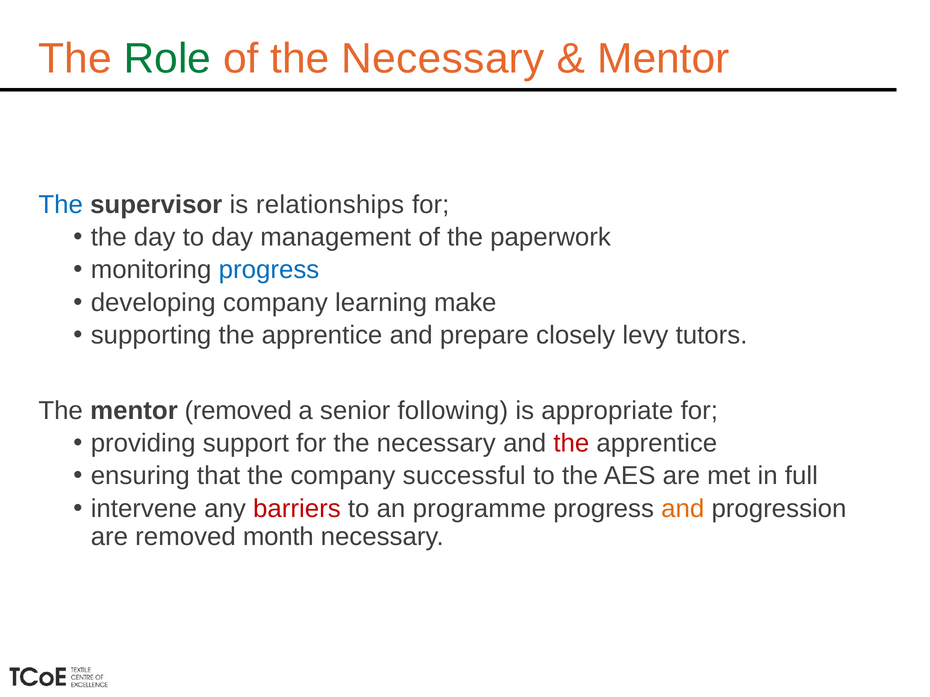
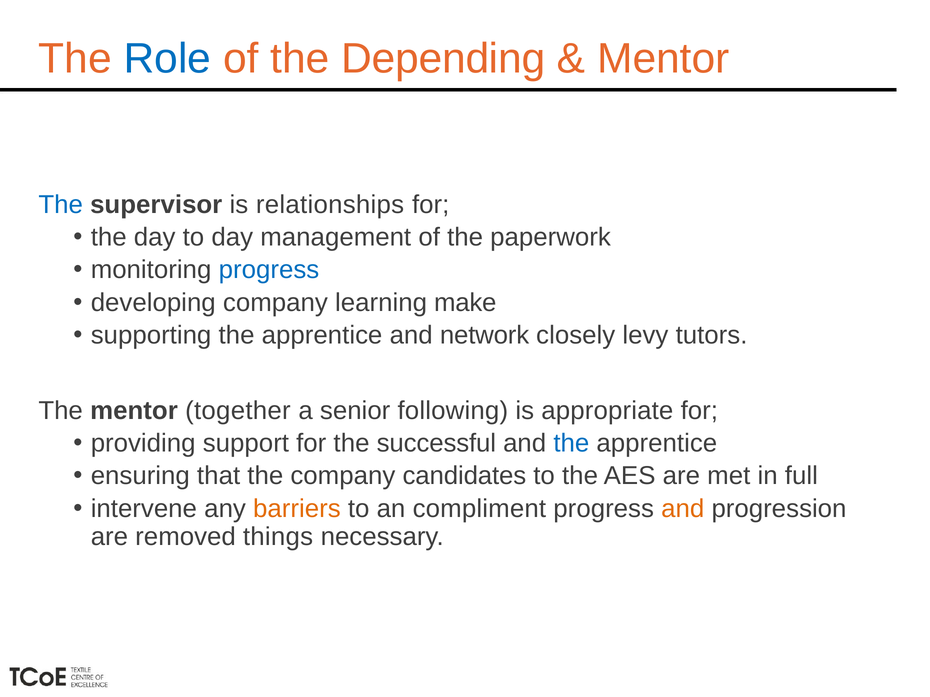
Role colour: green -> blue
of the Necessary: Necessary -> Depending
prepare: prepare -> network
mentor removed: removed -> together
for the necessary: necessary -> successful
the at (571, 444) colour: red -> blue
successful: successful -> candidates
barriers colour: red -> orange
programme: programme -> compliment
month: month -> things
